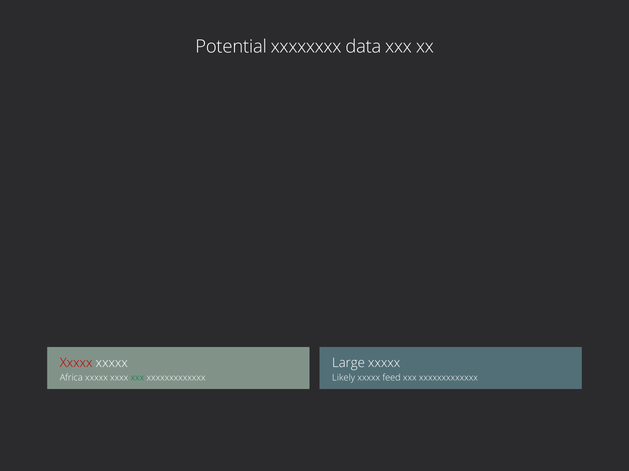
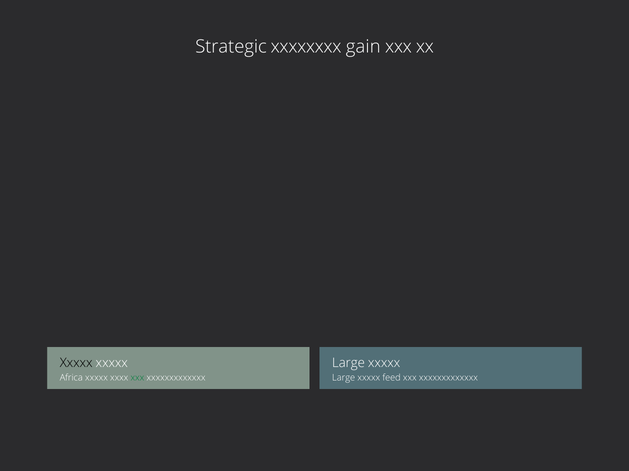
Potential: Potential -> Strategic
data: data -> gain
Xxxxx at (76, 363) colour: red -> black
Likely at (344, 378): Likely -> Large
